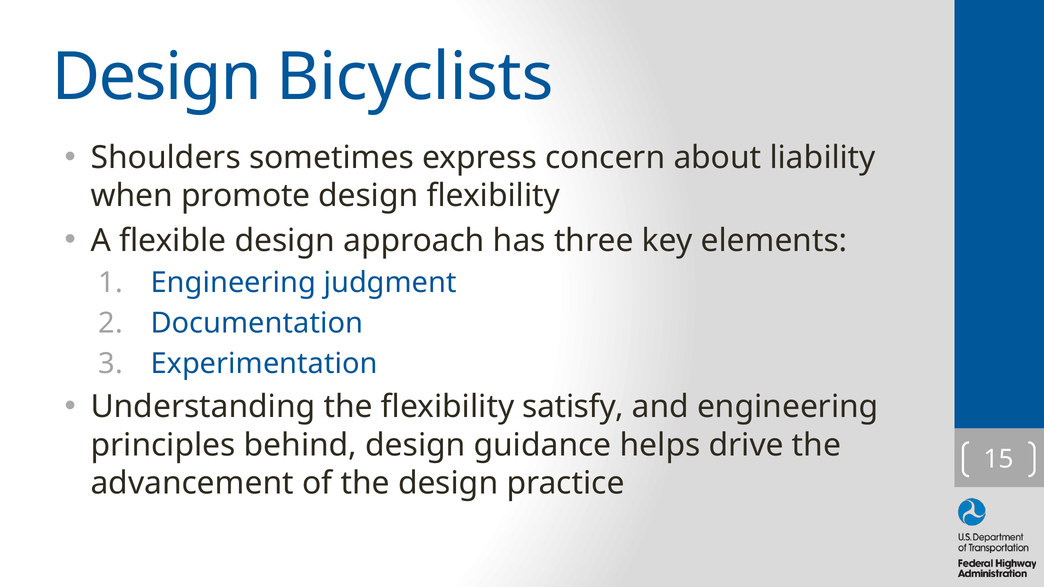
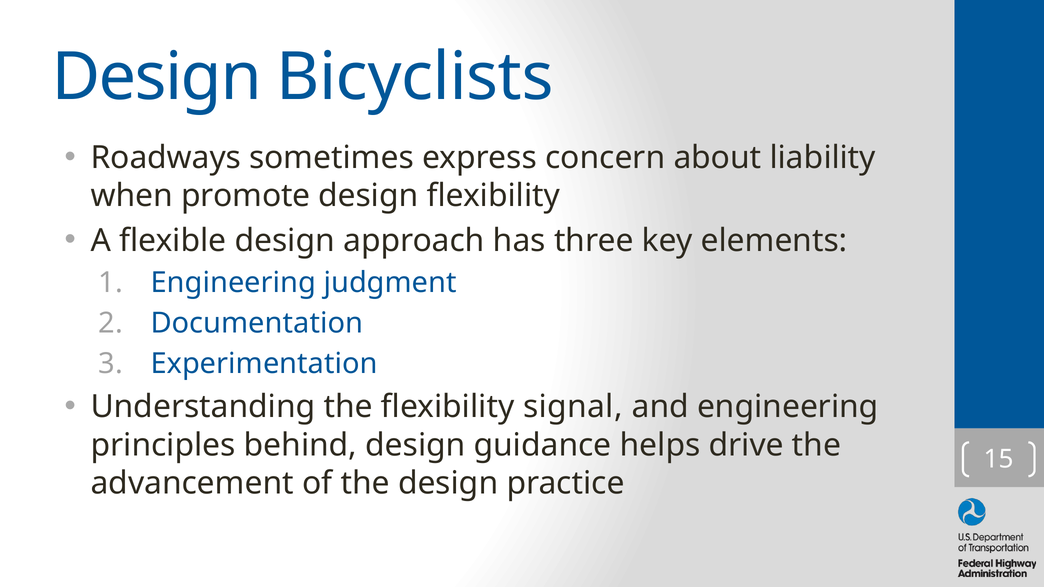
Shoulders: Shoulders -> Roadways
satisfy: satisfy -> signal
